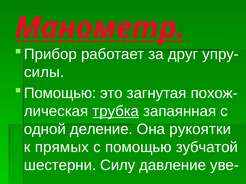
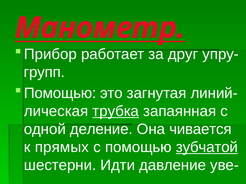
силы: силы -> групп
похож-: похож- -> линий-
рукоятки: рукоятки -> чивается
зубчатой underline: none -> present
Силу: Силу -> Идти
